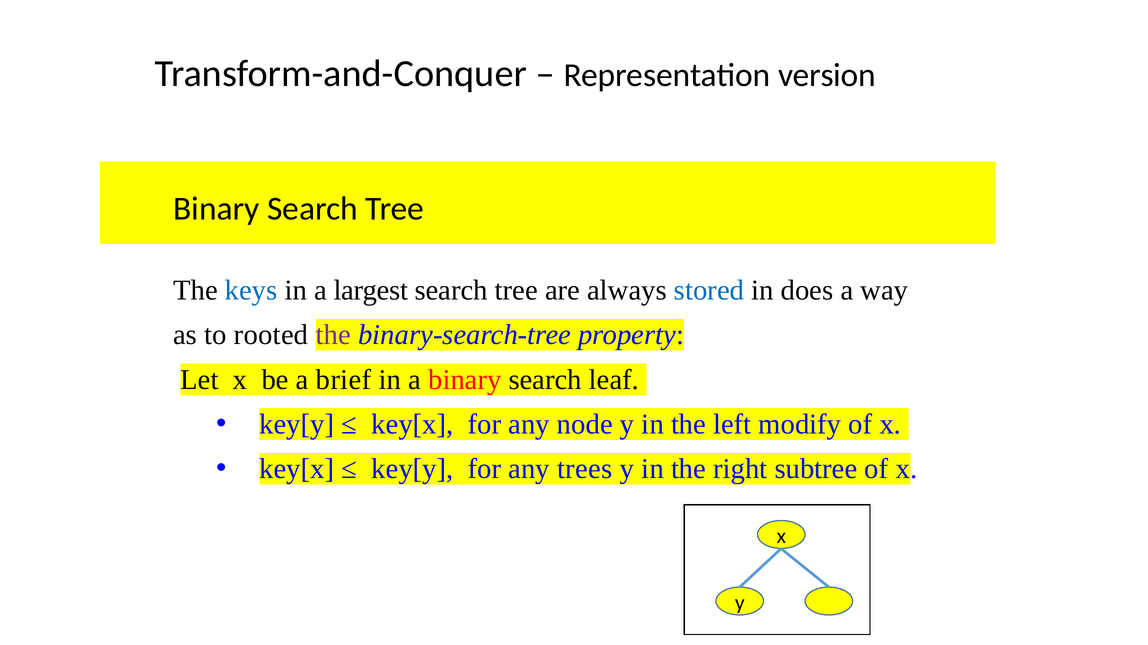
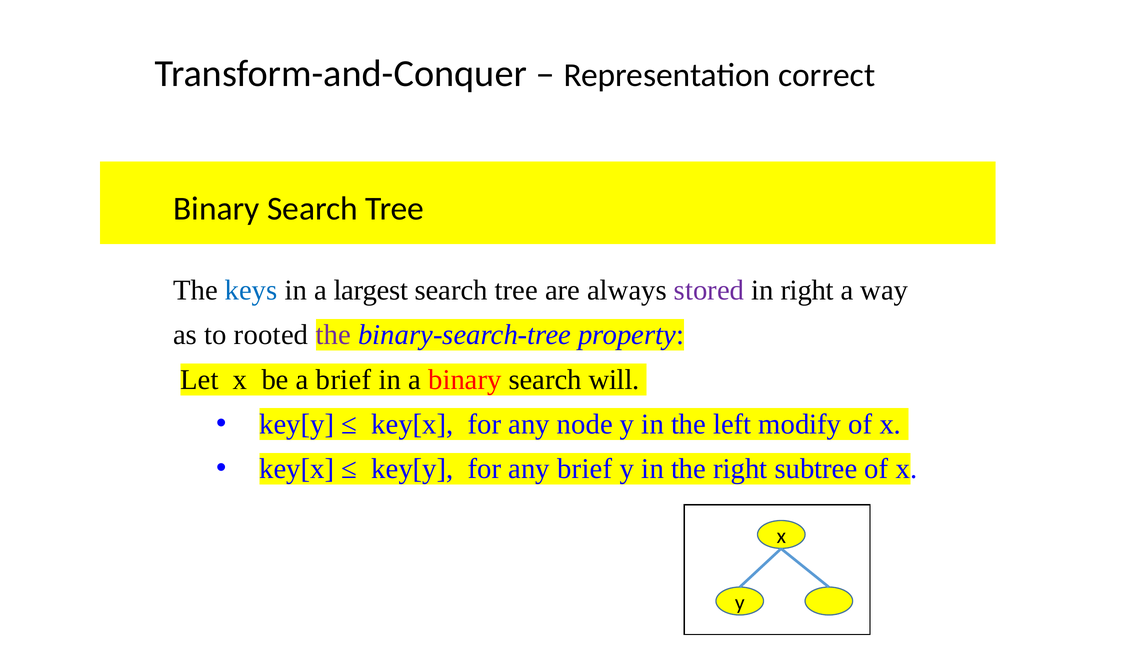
version: version -> correct
stored colour: blue -> purple
in does: does -> right
leaf: leaf -> will
any trees: trees -> brief
